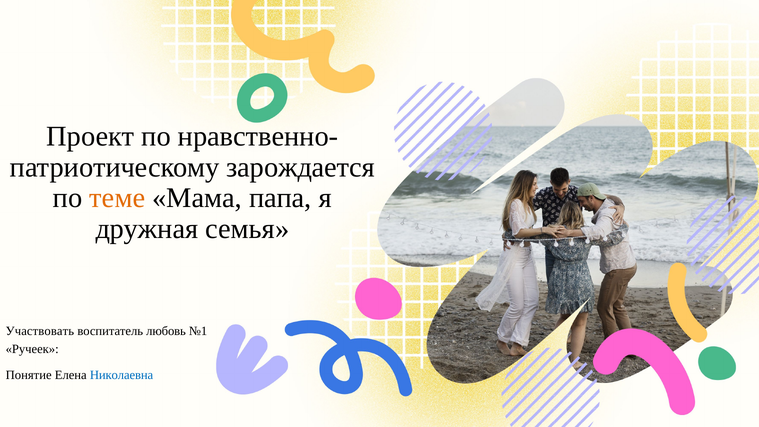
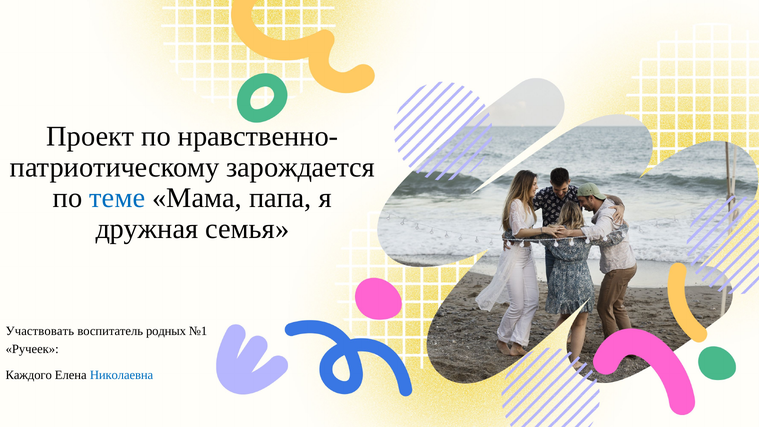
теме colour: orange -> blue
любовь: любовь -> родных
Понятие: Понятие -> Каждого
